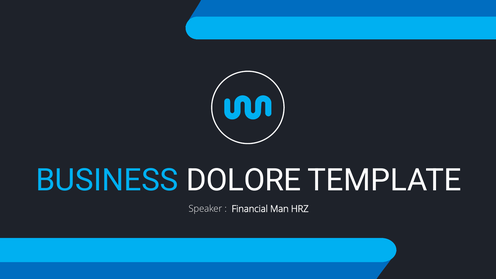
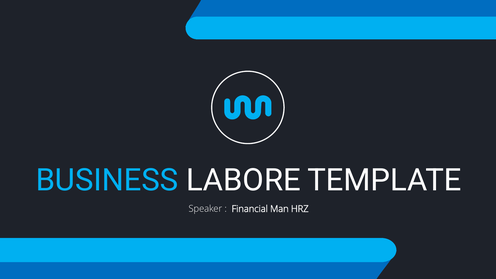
DOLORE: DOLORE -> LABORE
